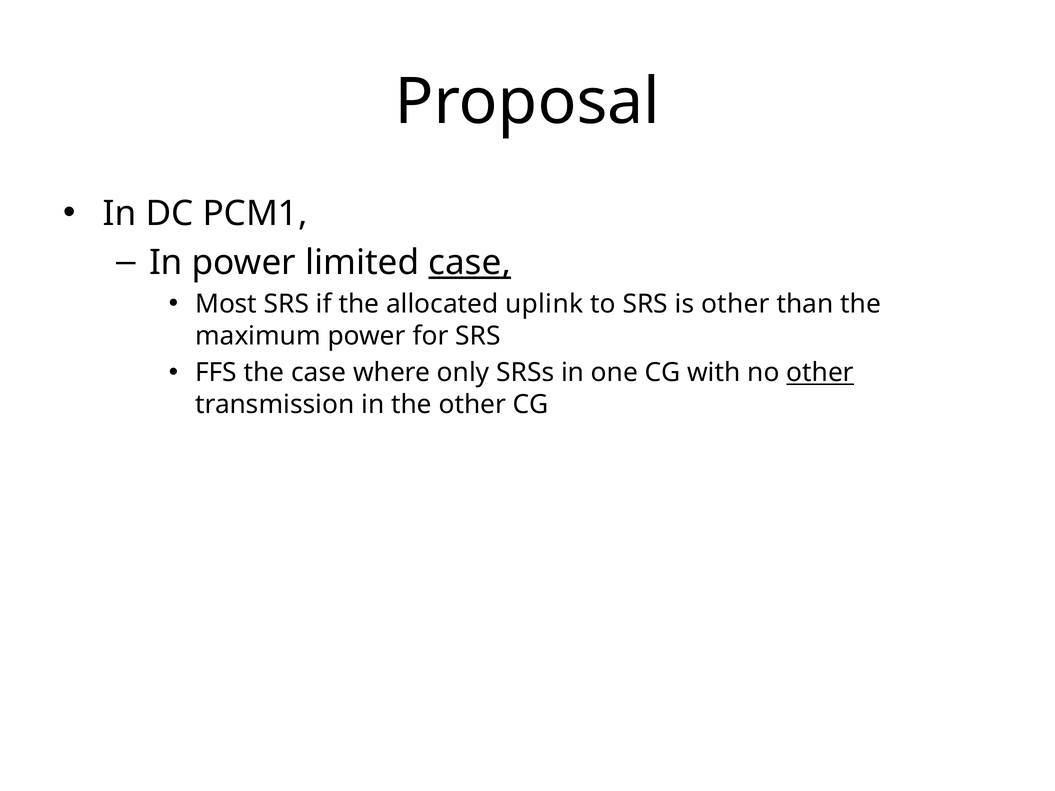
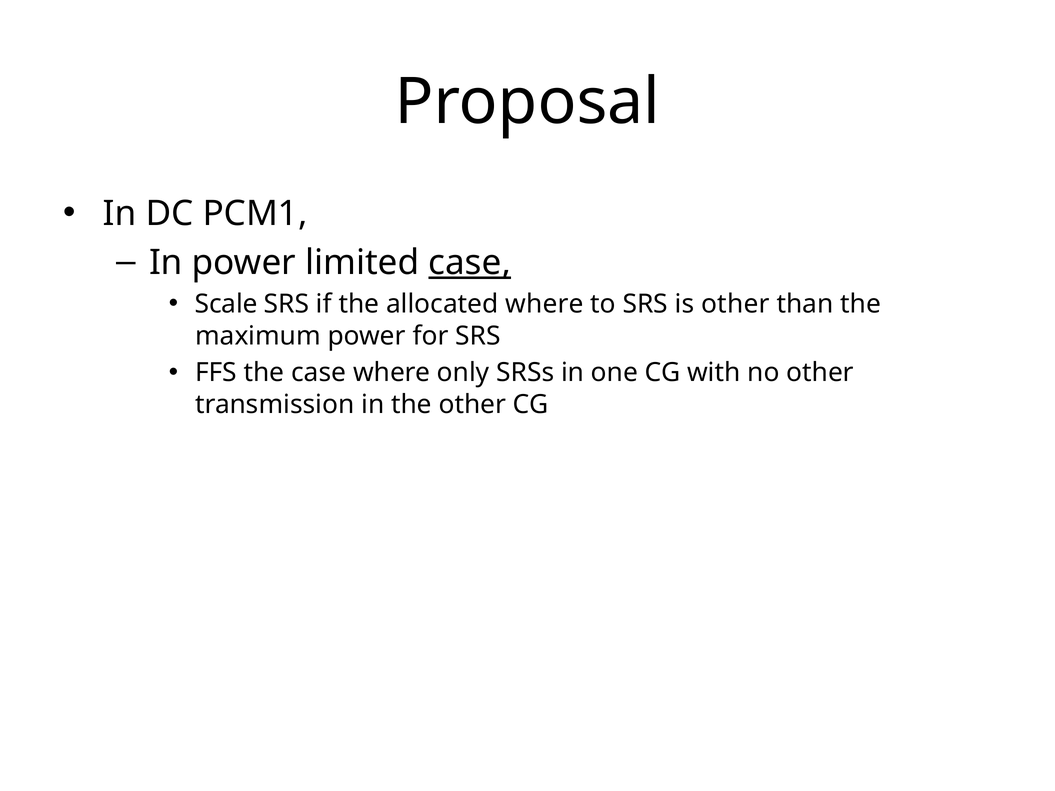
Most: Most -> Scale
allocated uplink: uplink -> where
other at (820, 373) underline: present -> none
